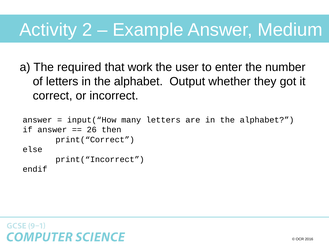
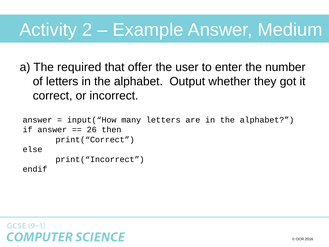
work: work -> offer
